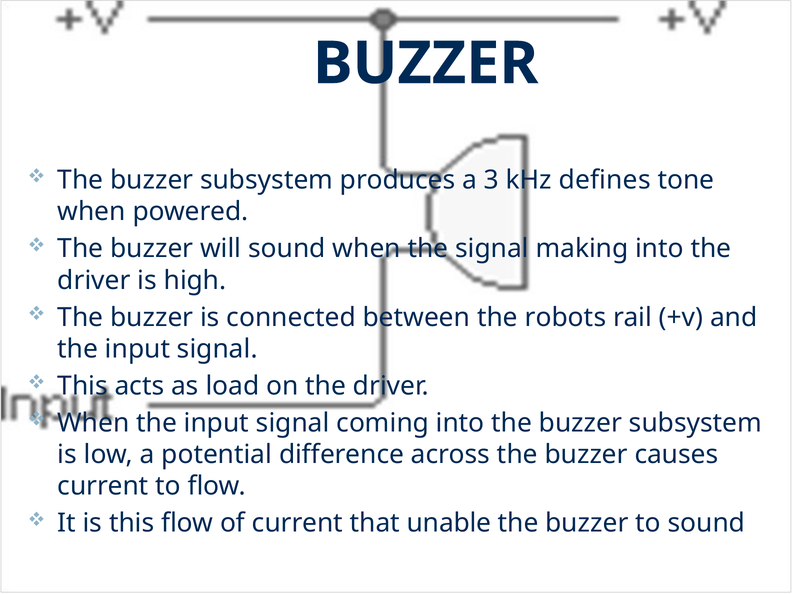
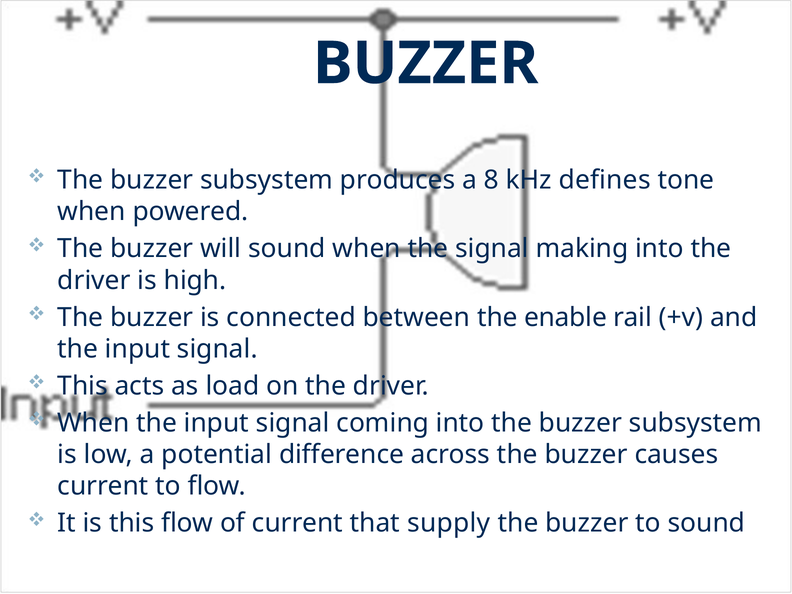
3: 3 -> 8
robots: robots -> enable
unable: unable -> supply
